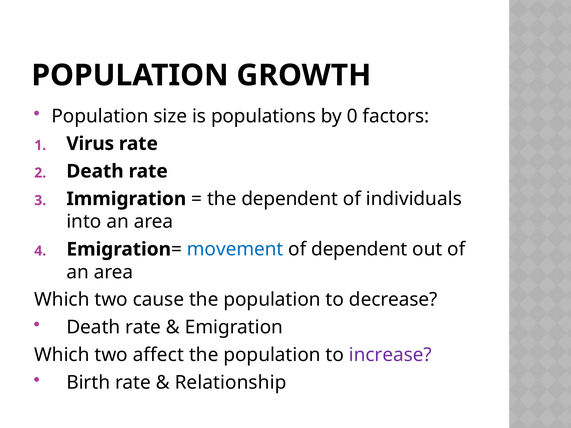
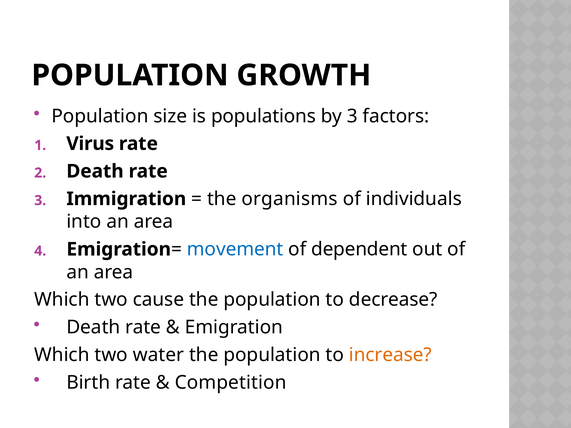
by 0: 0 -> 3
the dependent: dependent -> organisms
affect: affect -> water
increase colour: purple -> orange
Relationship: Relationship -> Competition
